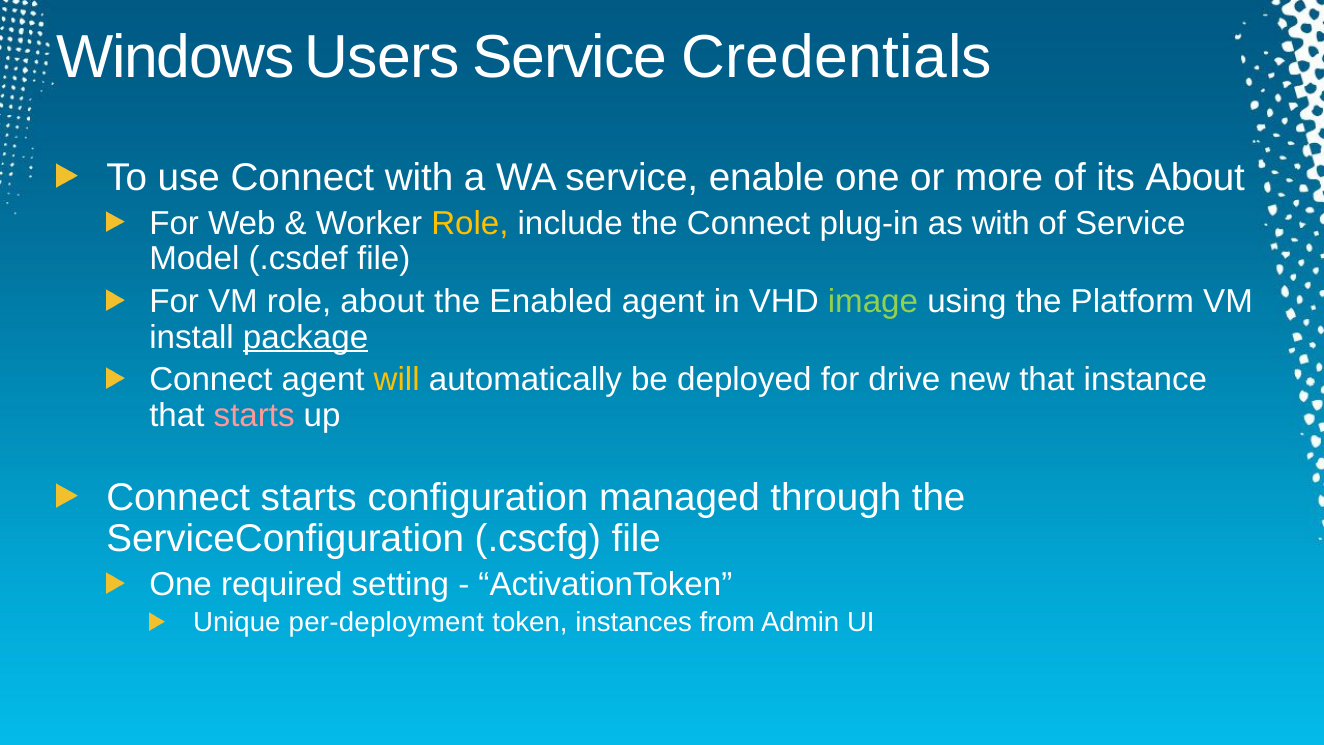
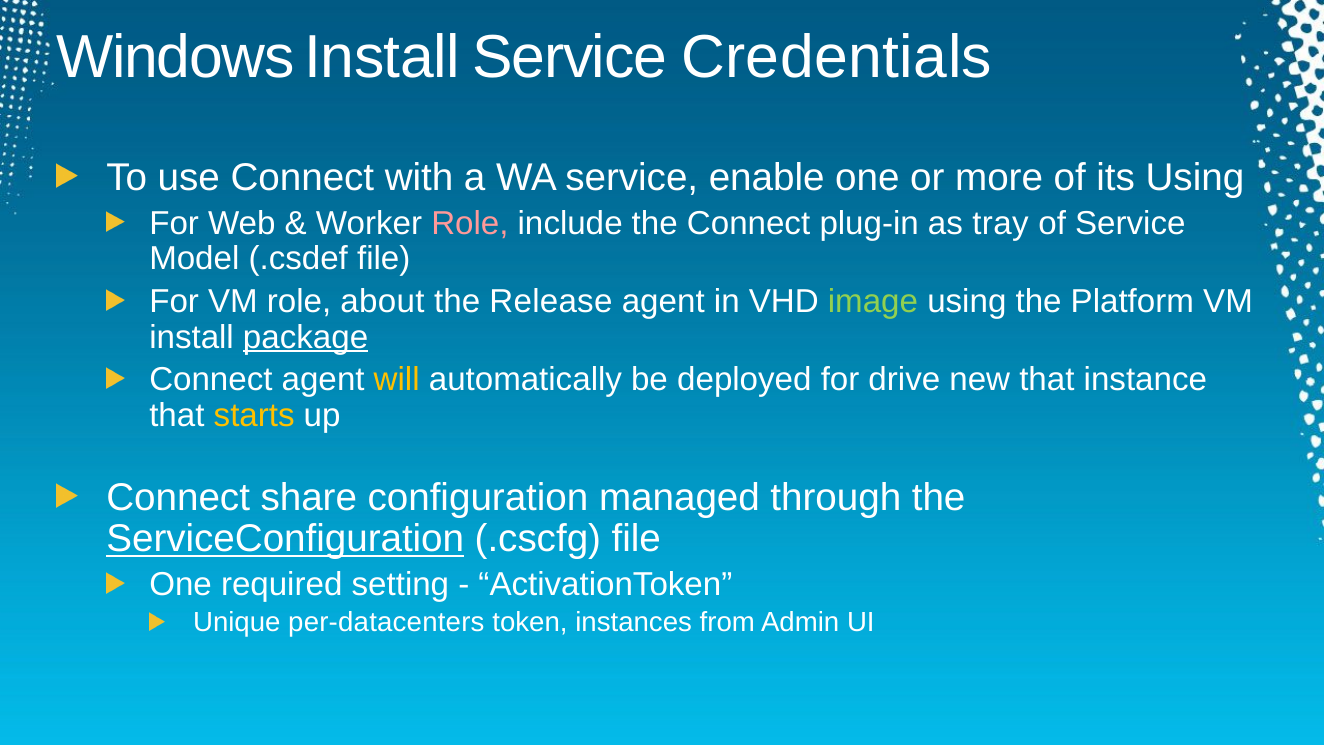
Windows Users: Users -> Install
its About: About -> Using
Role at (470, 223) colour: yellow -> pink
as with: with -> tray
Enabled: Enabled -> Release
starts at (254, 415) colour: pink -> yellow
Connect starts: starts -> share
ServiceConfiguration underline: none -> present
per-deployment: per-deployment -> per-datacenters
